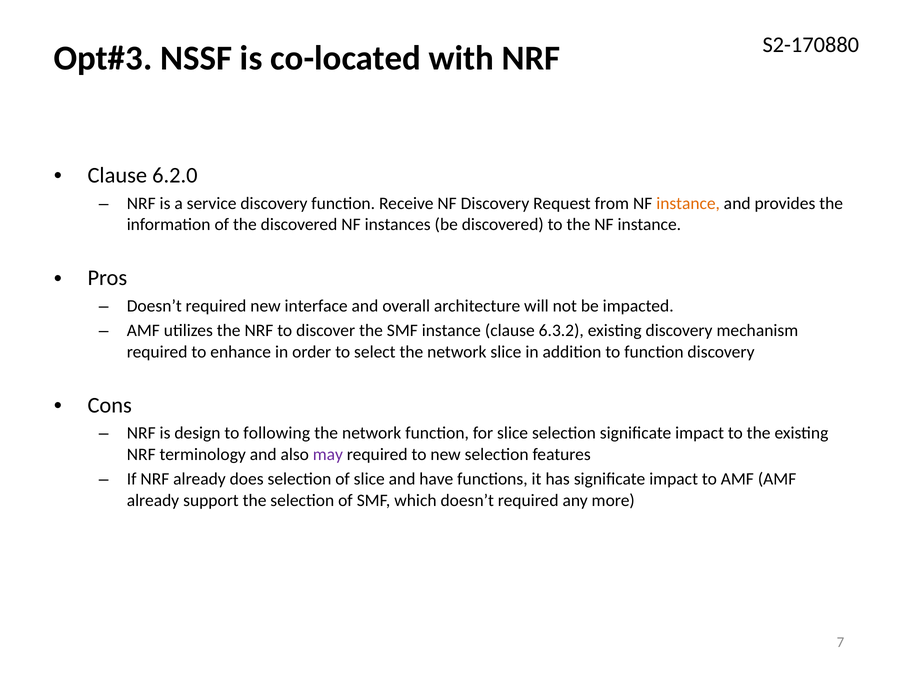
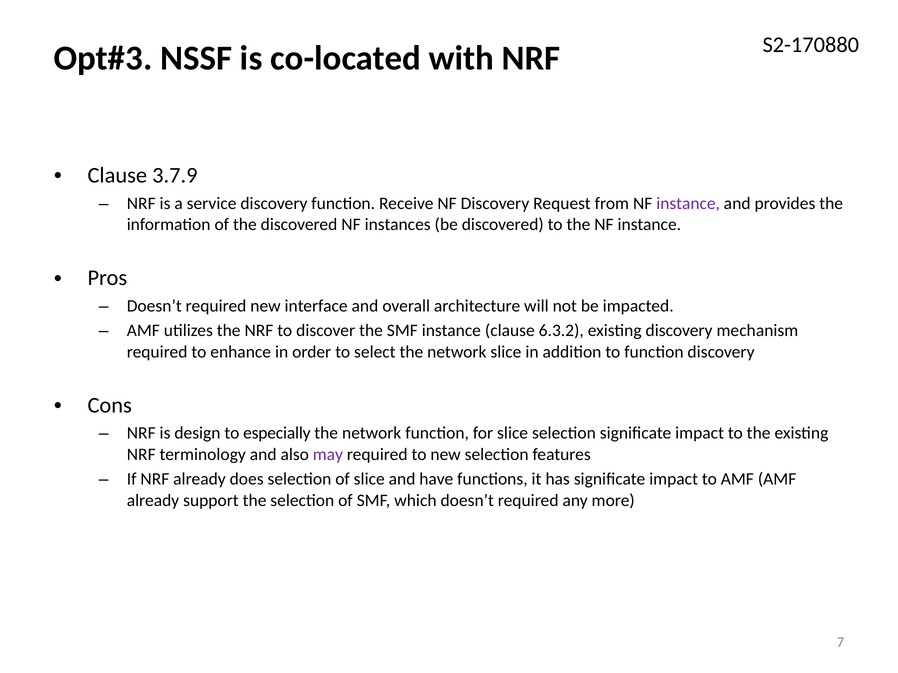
6.2.0: 6.2.0 -> 3.7.9
instance at (688, 203) colour: orange -> purple
following: following -> especially
